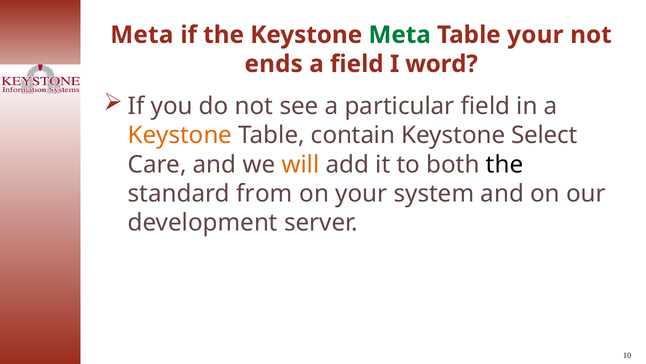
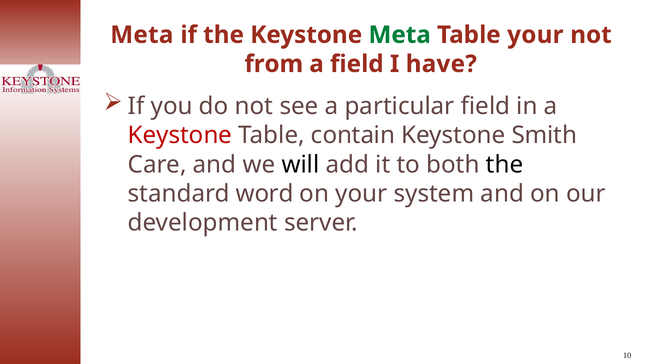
ends: ends -> from
word: word -> have
Keystone at (180, 135) colour: orange -> red
Select: Select -> Smith
will colour: orange -> black
from: from -> word
